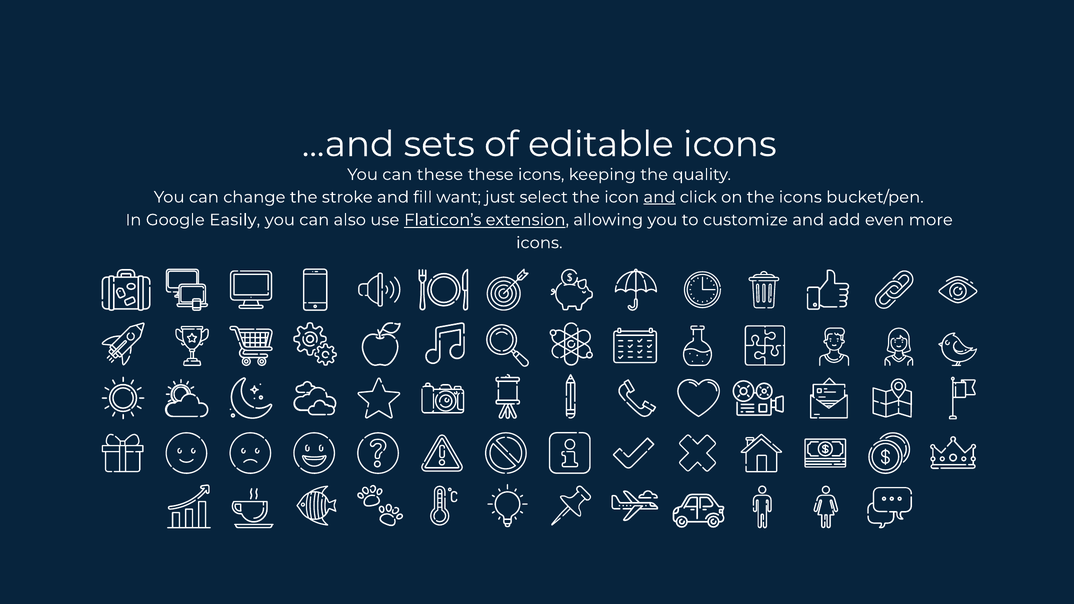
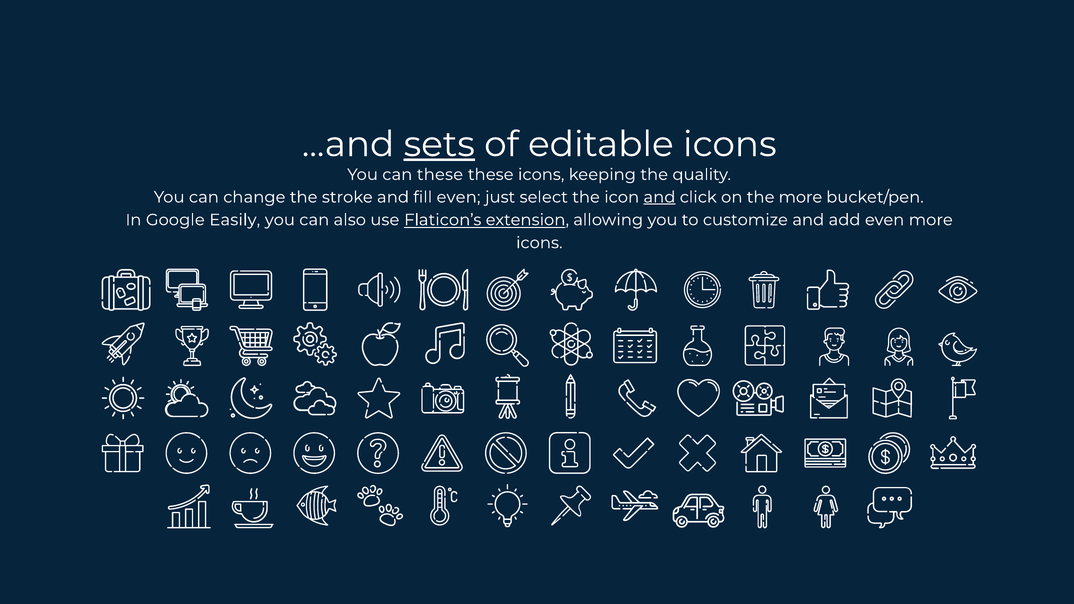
sets underline: none -> present
fill want: want -> even
the icons: icons -> more
